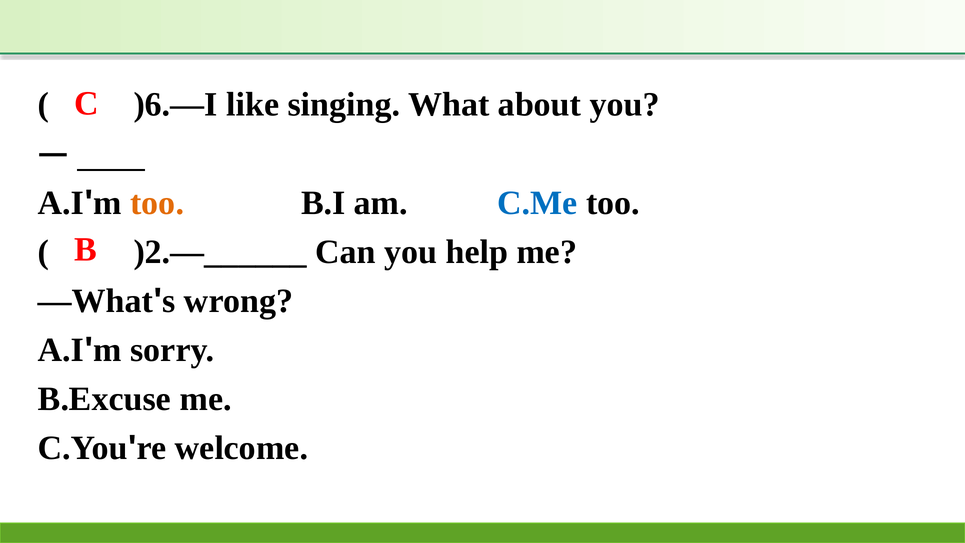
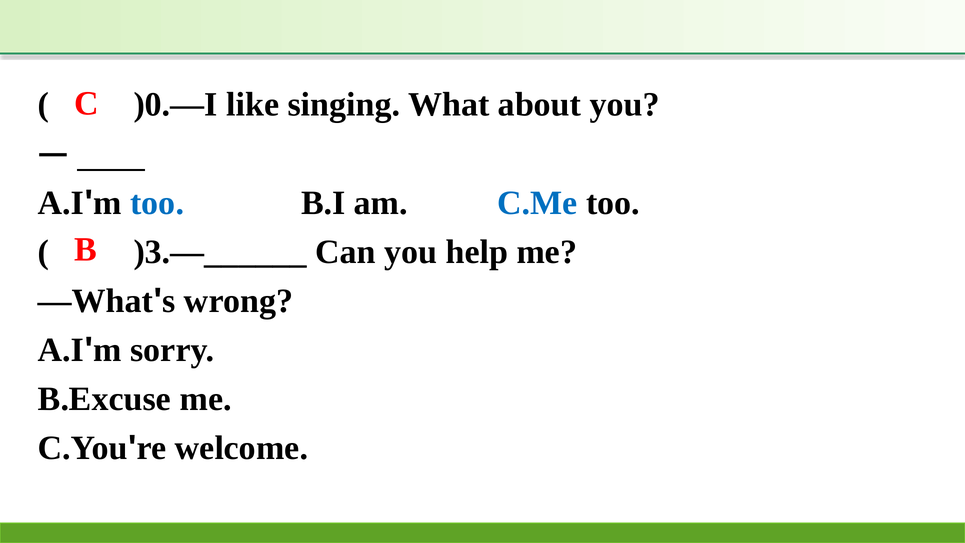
)6.—I: )6.—I -> )0.—I
too at (157, 203) colour: orange -> blue
)2.—______: )2.—______ -> )3.—______
